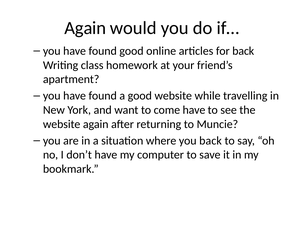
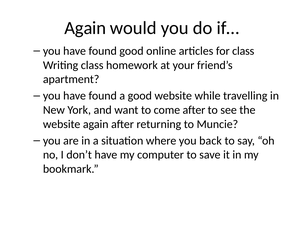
for back: back -> class
come have: have -> after
